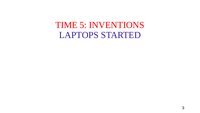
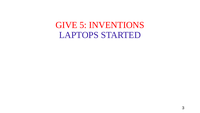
TIME: TIME -> GIVE
